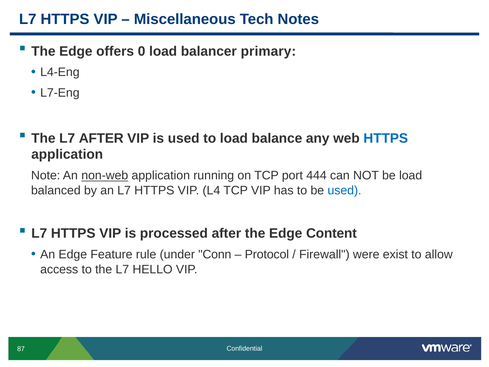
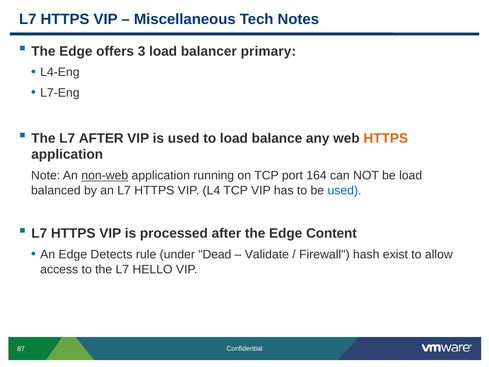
0: 0 -> 3
HTTPS at (386, 138) colour: blue -> orange
444: 444 -> 164
Feature: Feature -> Detects
Conn: Conn -> Dead
Protocol: Protocol -> Validate
were: were -> hash
